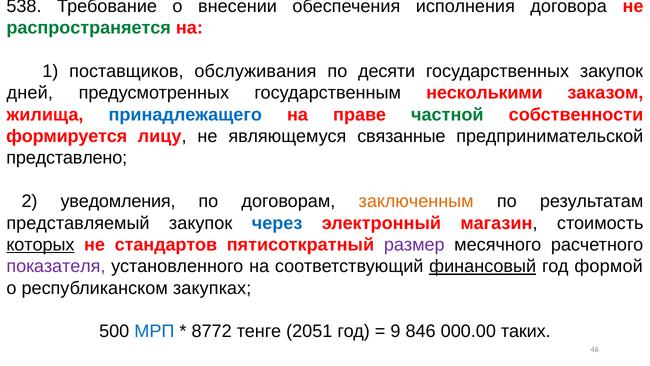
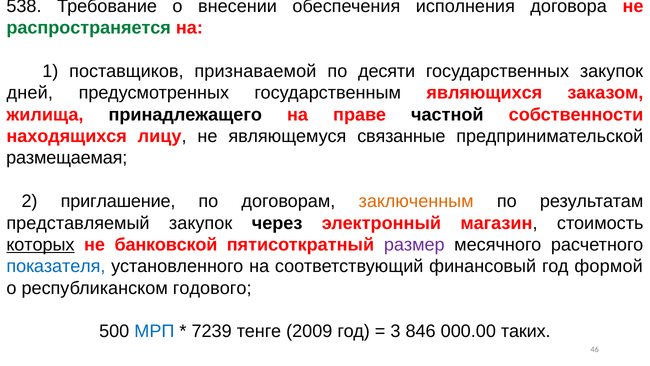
обслуживания: обслуживания -> признаваемой
несколькими: несколькими -> являющихся
принадлежащего colour: blue -> black
частной colour: green -> black
формируется: формируется -> находящихся
представлено: представлено -> размещаемая
уведомления: уведомления -> приглашение
через colour: blue -> black
стандартов: стандартов -> банковской
показателя colour: purple -> blue
финансовый underline: present -> none
закупках: закупках -> годового
8772: 8772 -> 7239
2051: 2051 -> 2009
9: 9 -> 3
